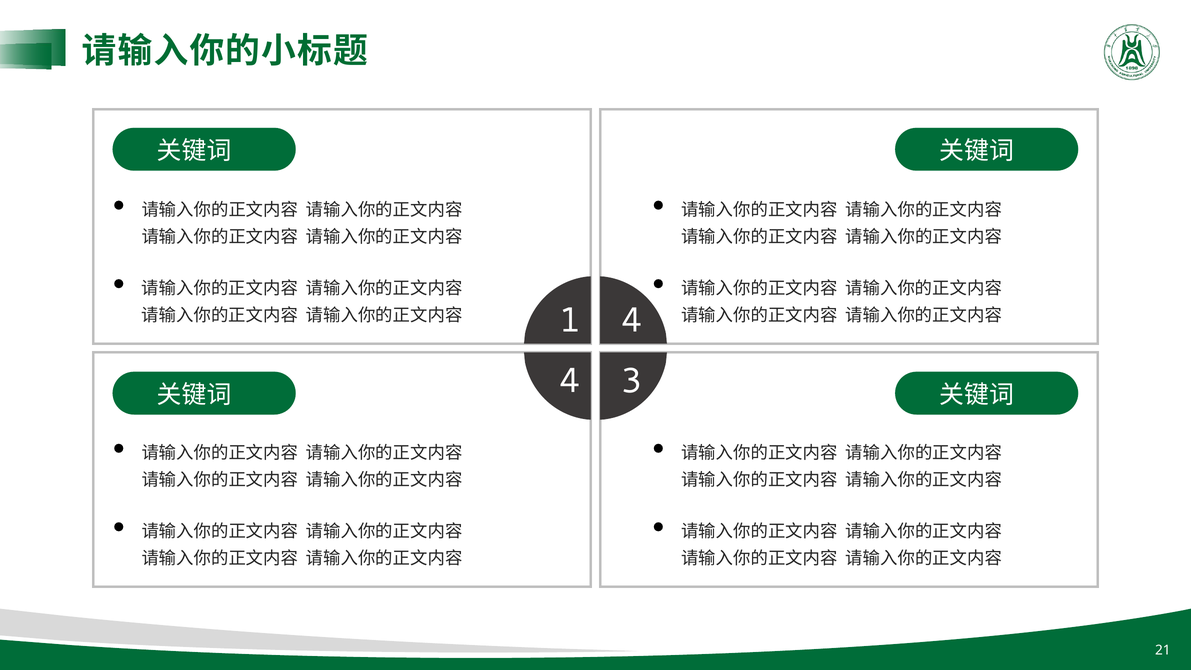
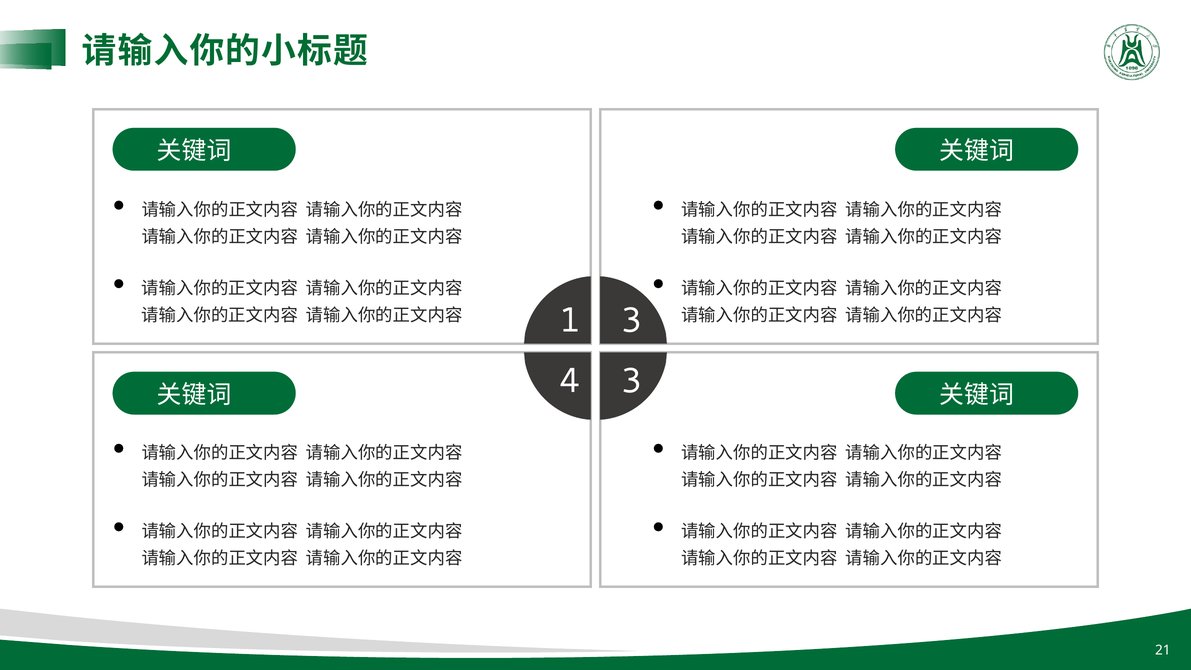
1 4: 4 -> 3
